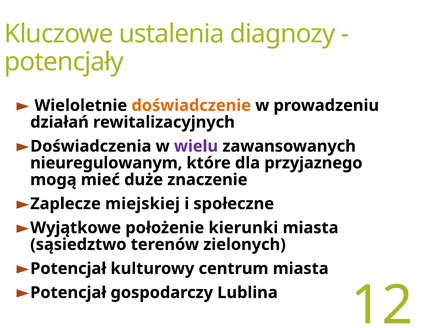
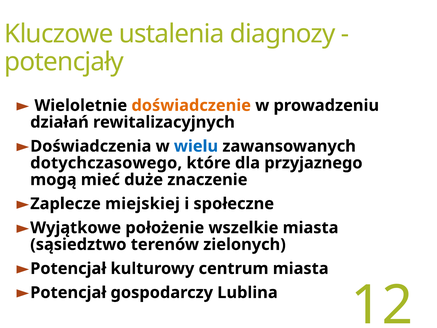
wielu colour: purple -> blue
nieuregulowanym: nieuregulowanym -> dotychczasowego
kierunki: kierunki -> wszelkie
